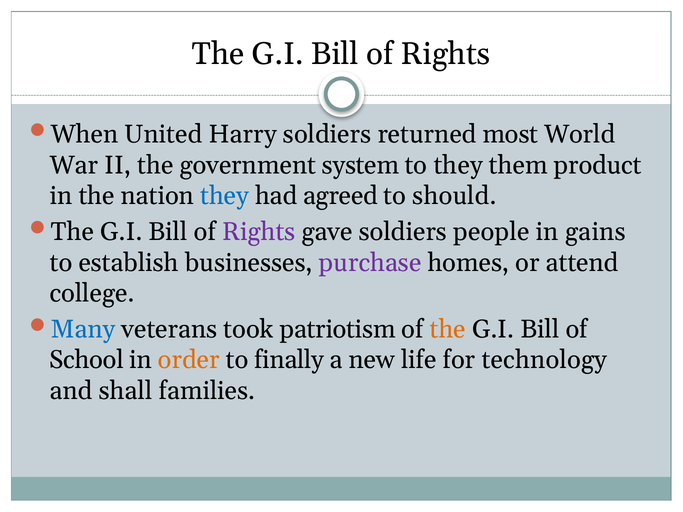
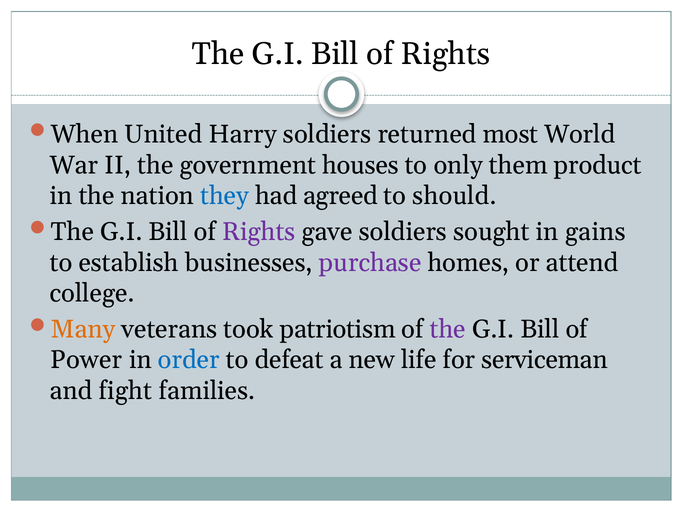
system: system -> houses
to they: they -> only
people: people -> sought
Many colour: blue -> orange
the at (448, 329) colour: orange -> purple
School: School -> Power
order colour: orange -> blue
finally: finally -> defeat
technology: technology -> serviceman
shall: shall -> fight
